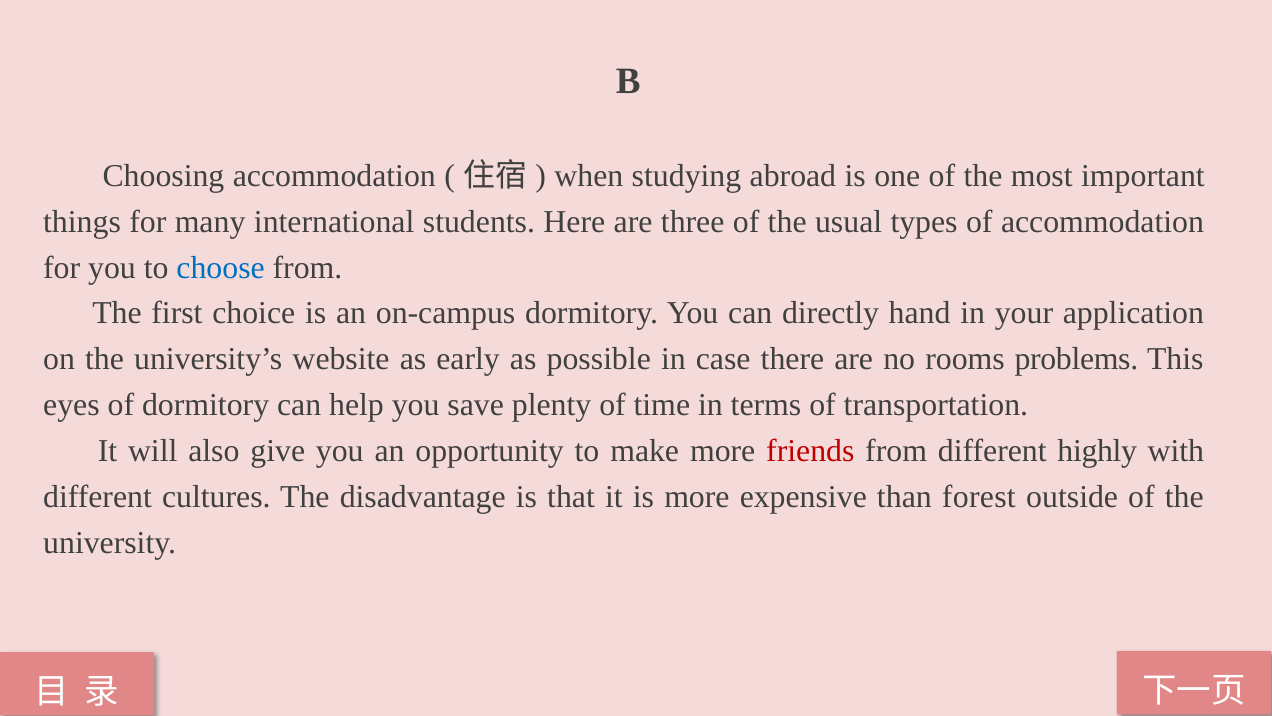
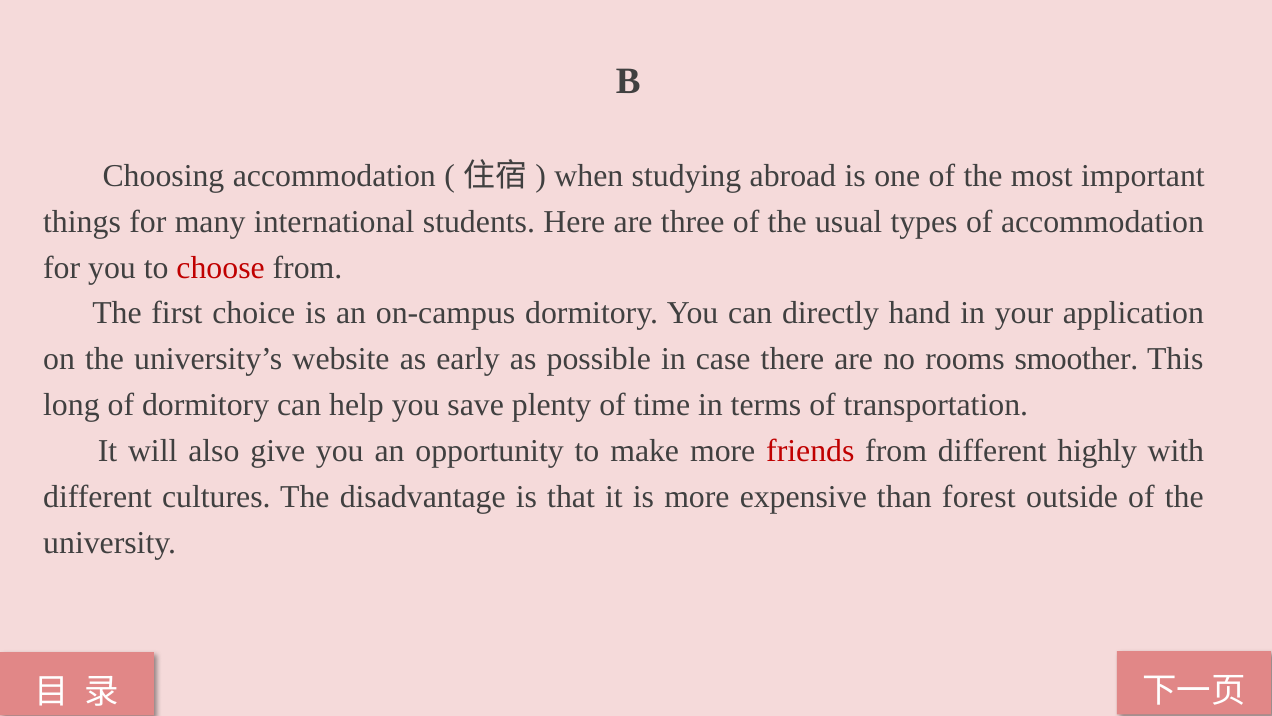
choose colour: blue -> red
problems: problems -> smoother
eyes: eyes -> long
